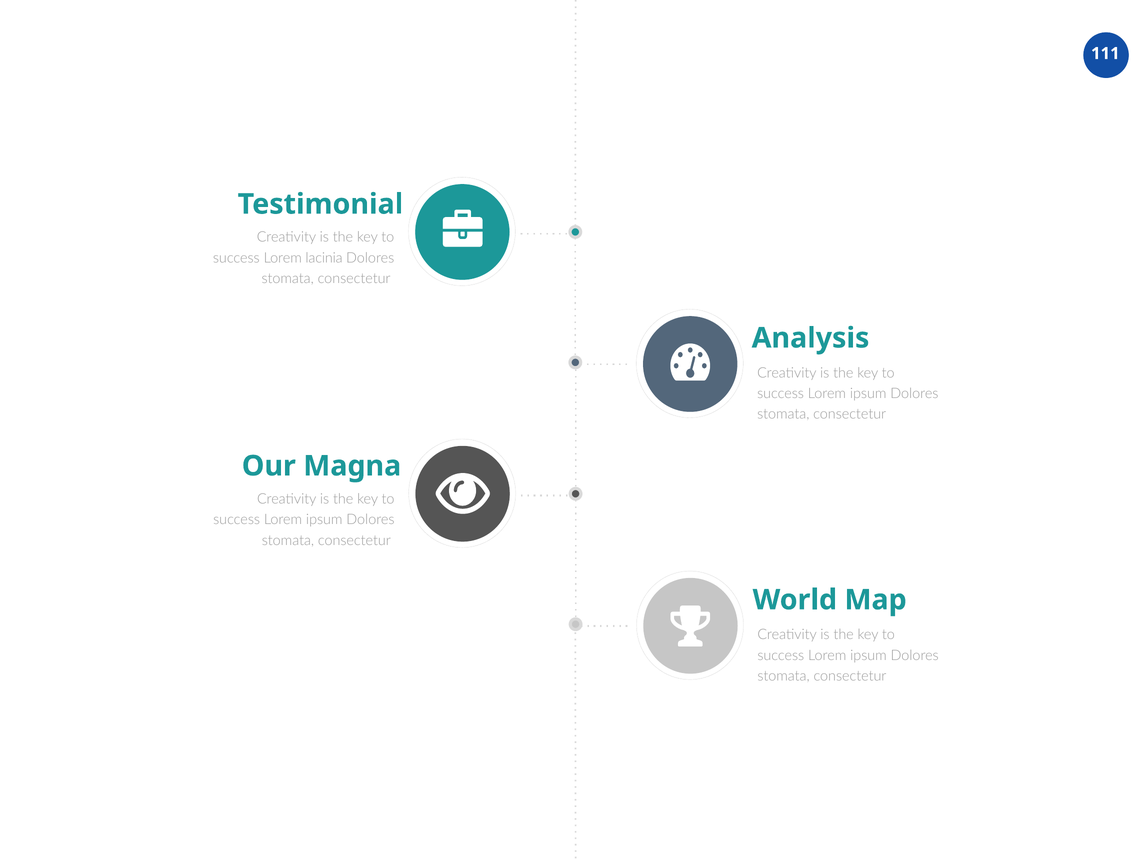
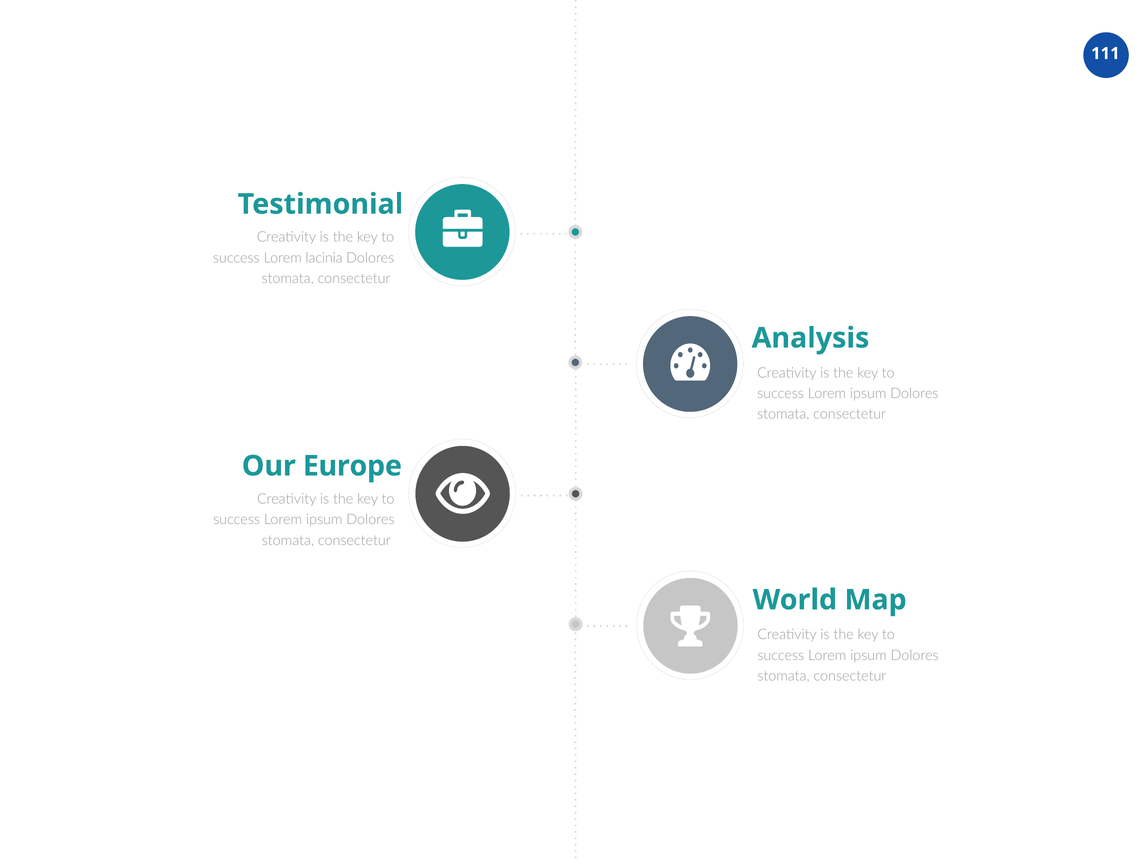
Magna: Magna -> Europe
